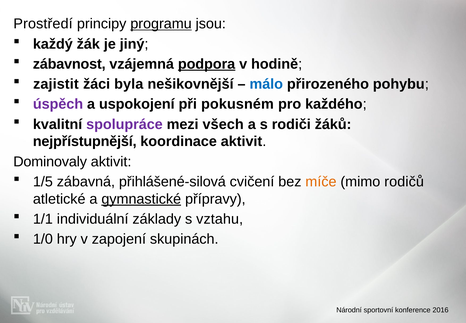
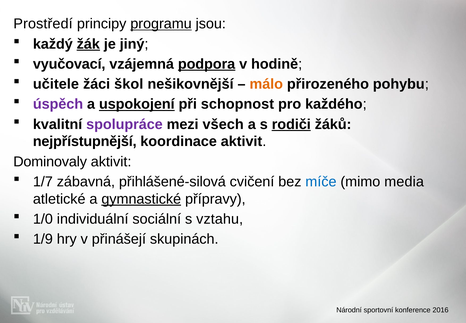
žák underline: none -> present
zábavnost: zábavnost -> vyučovací
zajistit: zajistit -> učitele
byla: byla -> škol
málo colour: blue -> orange
uspokojení underline: none -> present
pokusném: pokusném -> schopnost
rodiči underline: none -> present
1/5: 1/5 -> 1/7
míče colour: orange -> blue
rodičů: rodičů -> media
1/1: 1/1 -> 1/0
základy: základy -> sociální
1/0: 1/0 -> 1/9
zapojení: zapojení -> přinášejí
